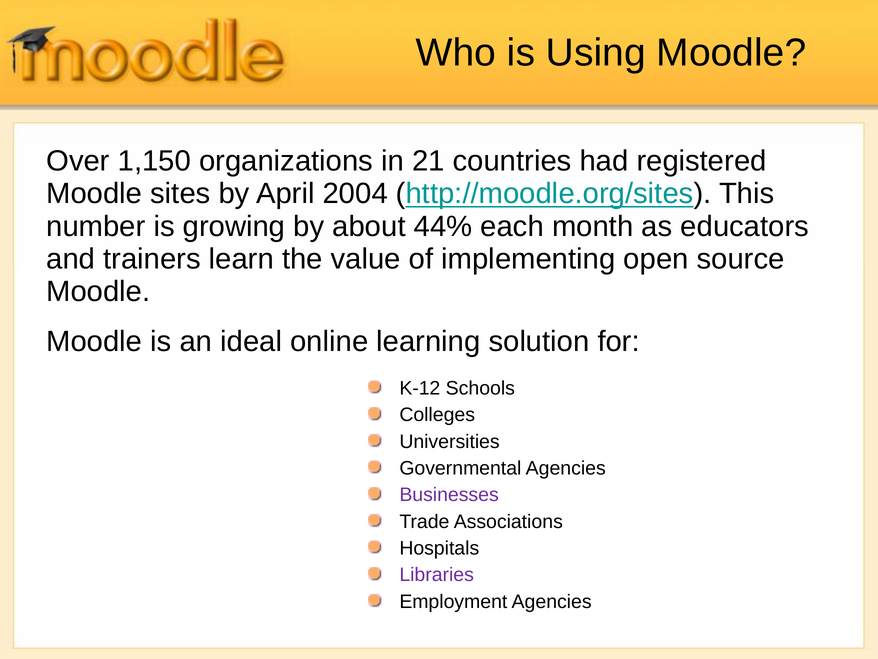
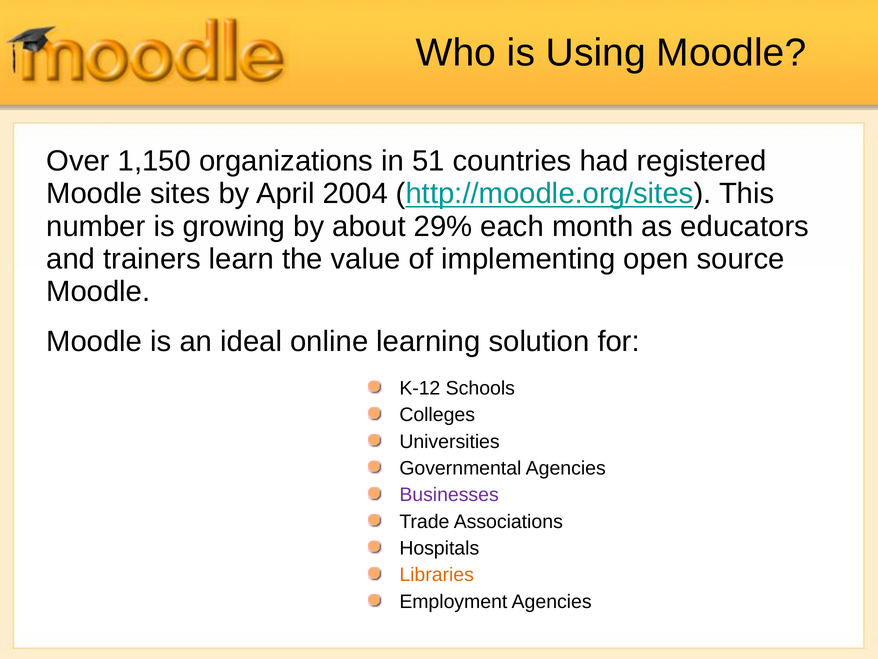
21: 21 -> 51
44%: 44% -> 29%
Libraries colour: purple -> orange
